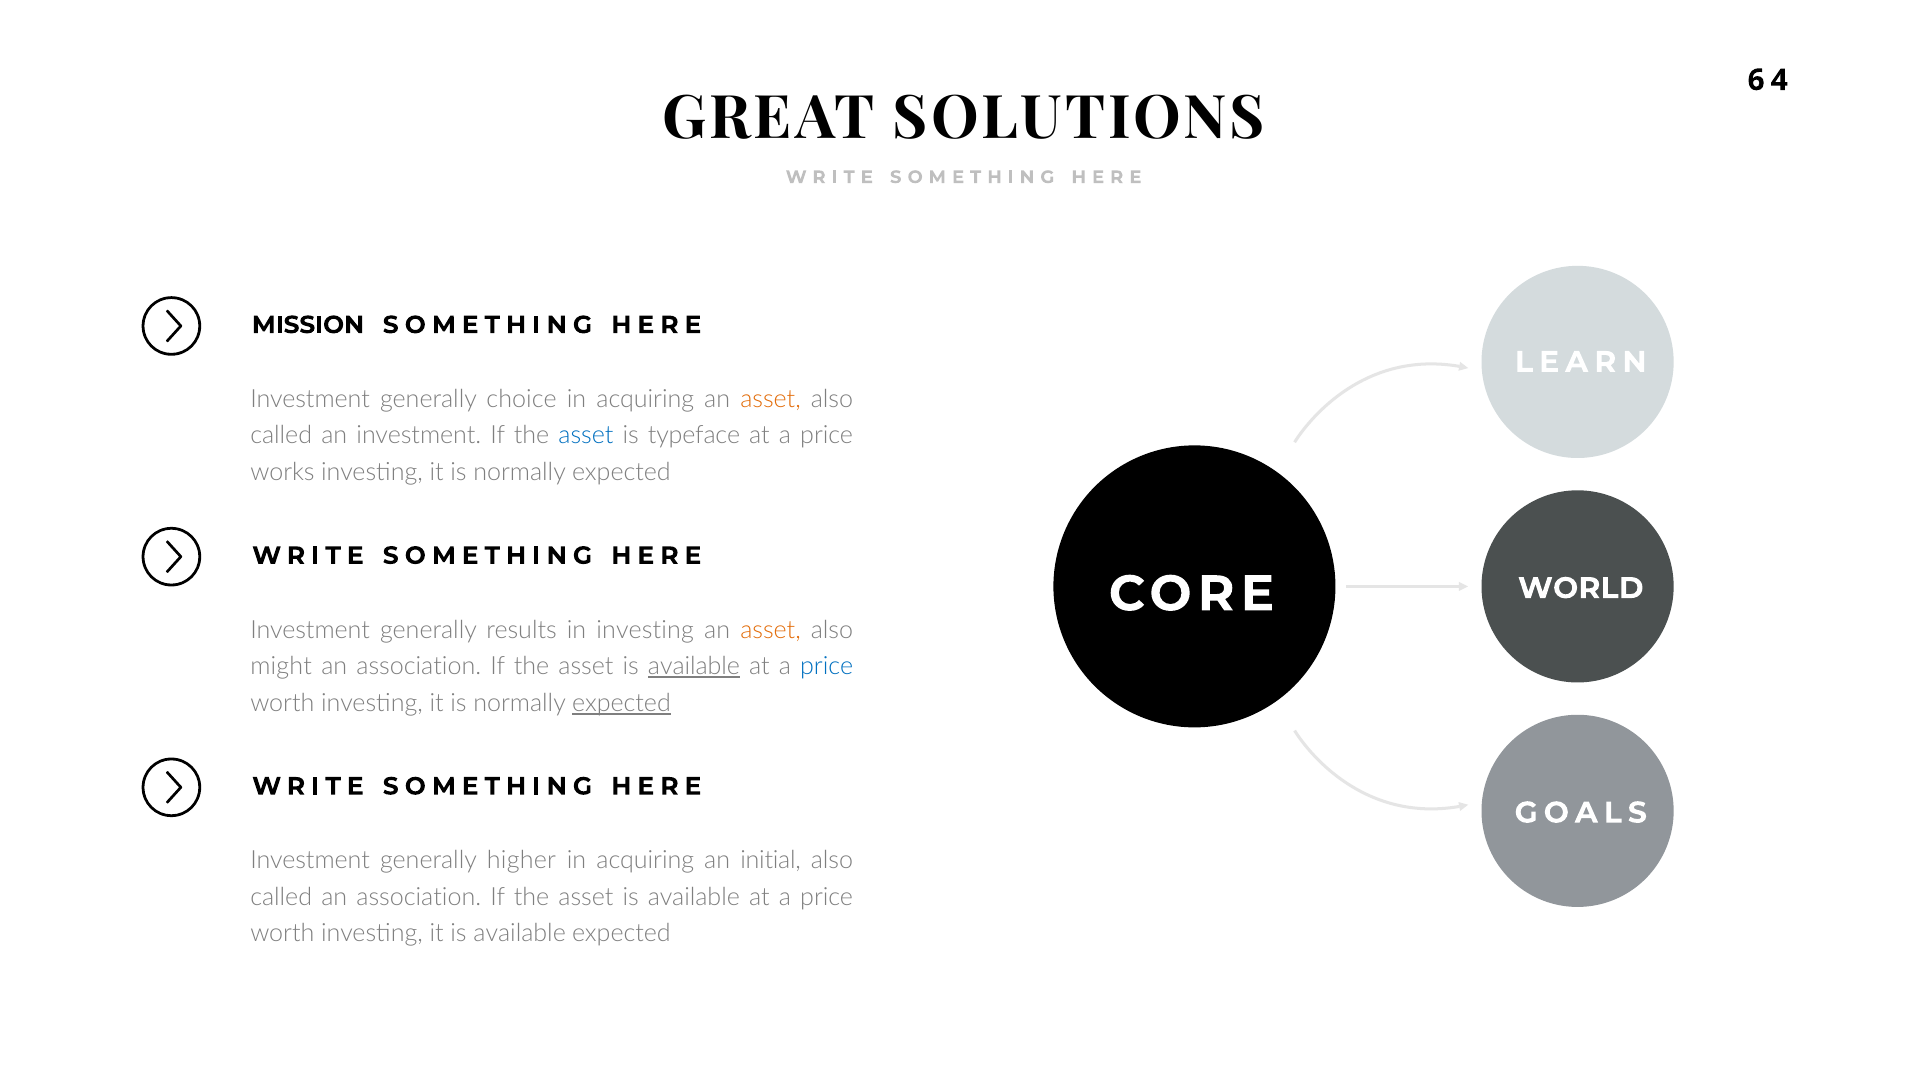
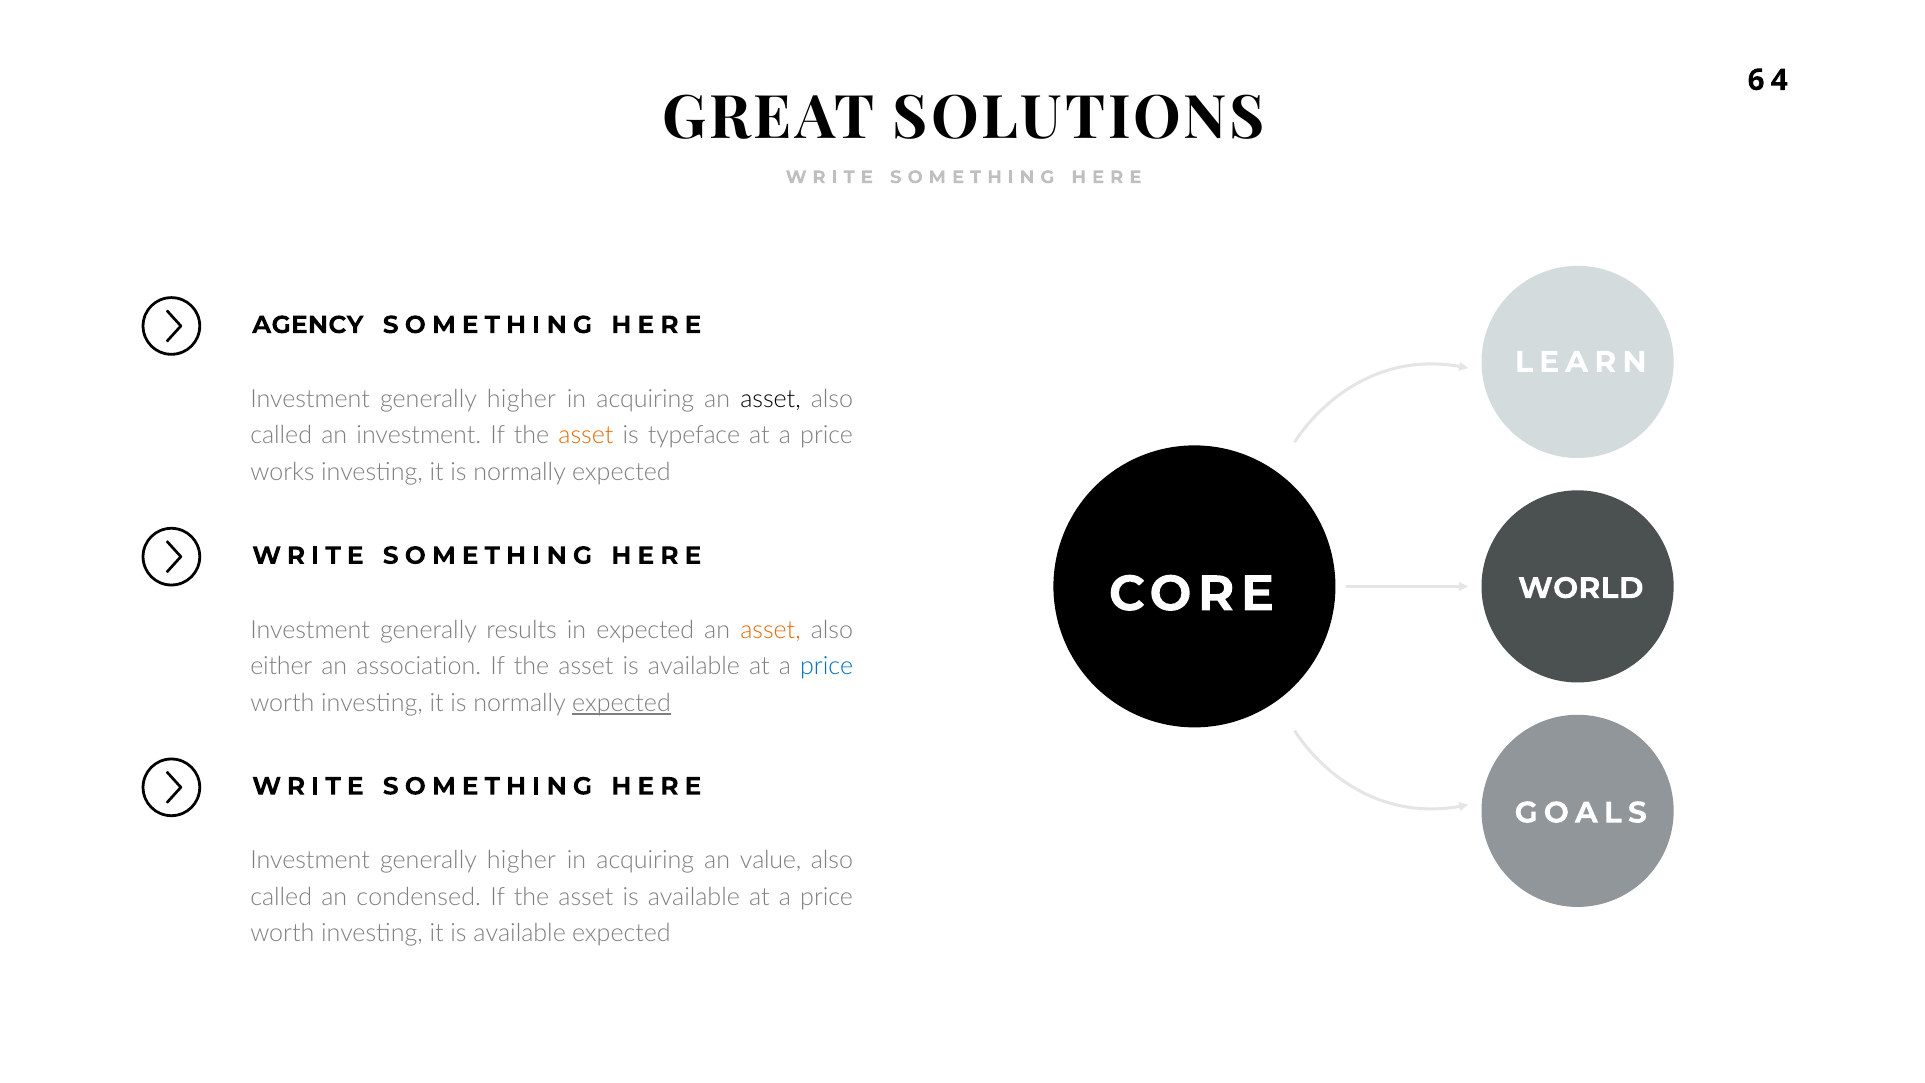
MISSION: MISSION -> AGENCY
choice at (522, 399): choice -> higher
asset at (771, 399) colour: orange -> black
asset at (586, 436) colour: blue -> orange
in investing: investing -> expected
might: might -> either
available at (694, 666) underline: present -> none
initial: initial -> value
called an association: association -> condensed
